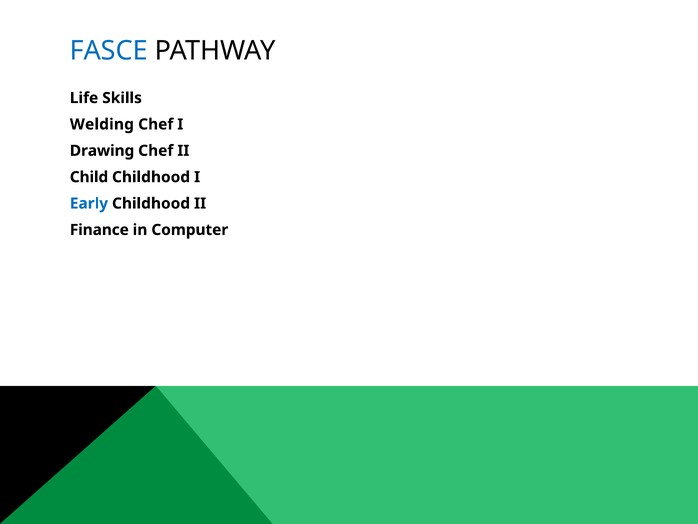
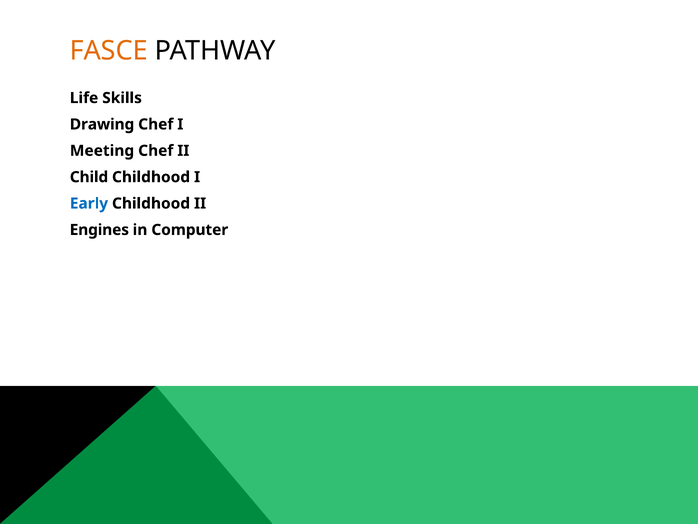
FASCE colour: blue -> orange
Welding: Welding -> Drawing
Drawing: Drawing -> Meeting
Finance: Finance -> Engines
